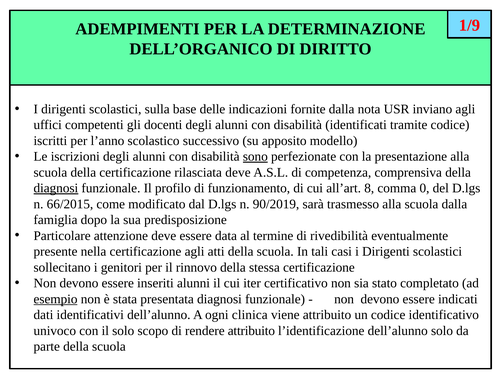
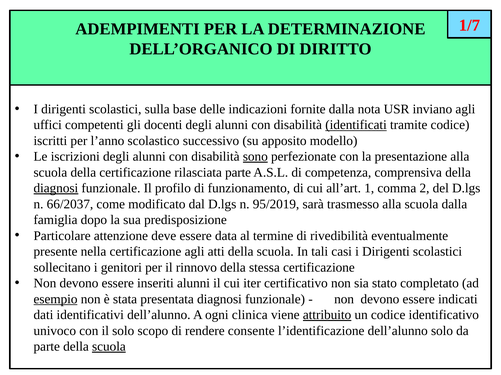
1/9: 1/9 -> 1/7
identificati underline: none -> present
rilasciata deve: deve -> parte
8: 8 -> 1
0: 0 -> 2
66/2015: 66/2015 -> 66/2037
90/2019: 90/2019 -> 95/2019
attribuito at (327, 315) underline: none -> present
rendere attribuito: attribuito -> consente
scuola at (109, 347) underline: none -> present
